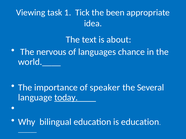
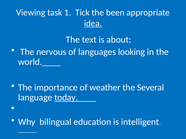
idea underline: none -> present
chance: chance -> looking
speaker: speaker -> weather
is education: education -> intelligent
